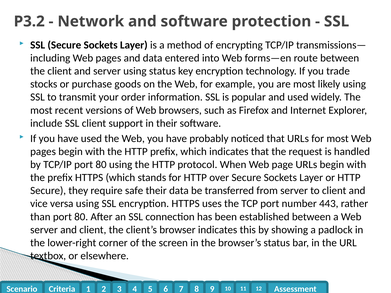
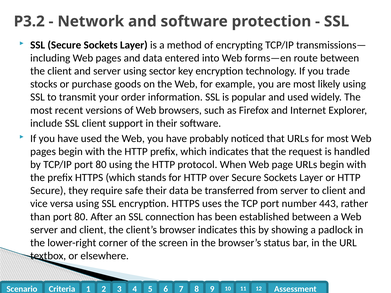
using status: status -> sector
